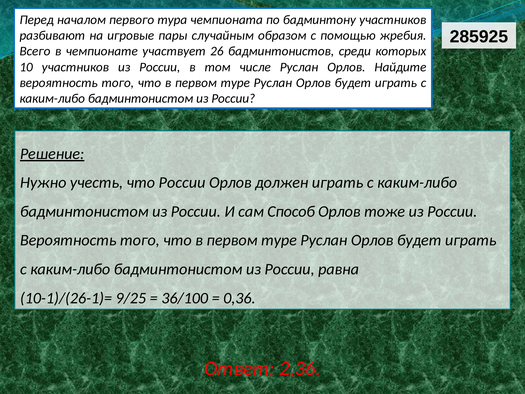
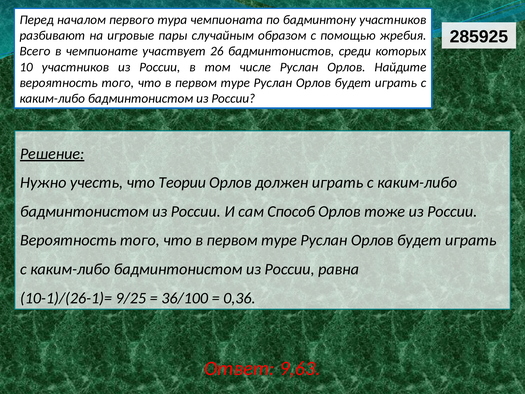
что России: России -> Теории
2,36: 2,36 -> 9,63
